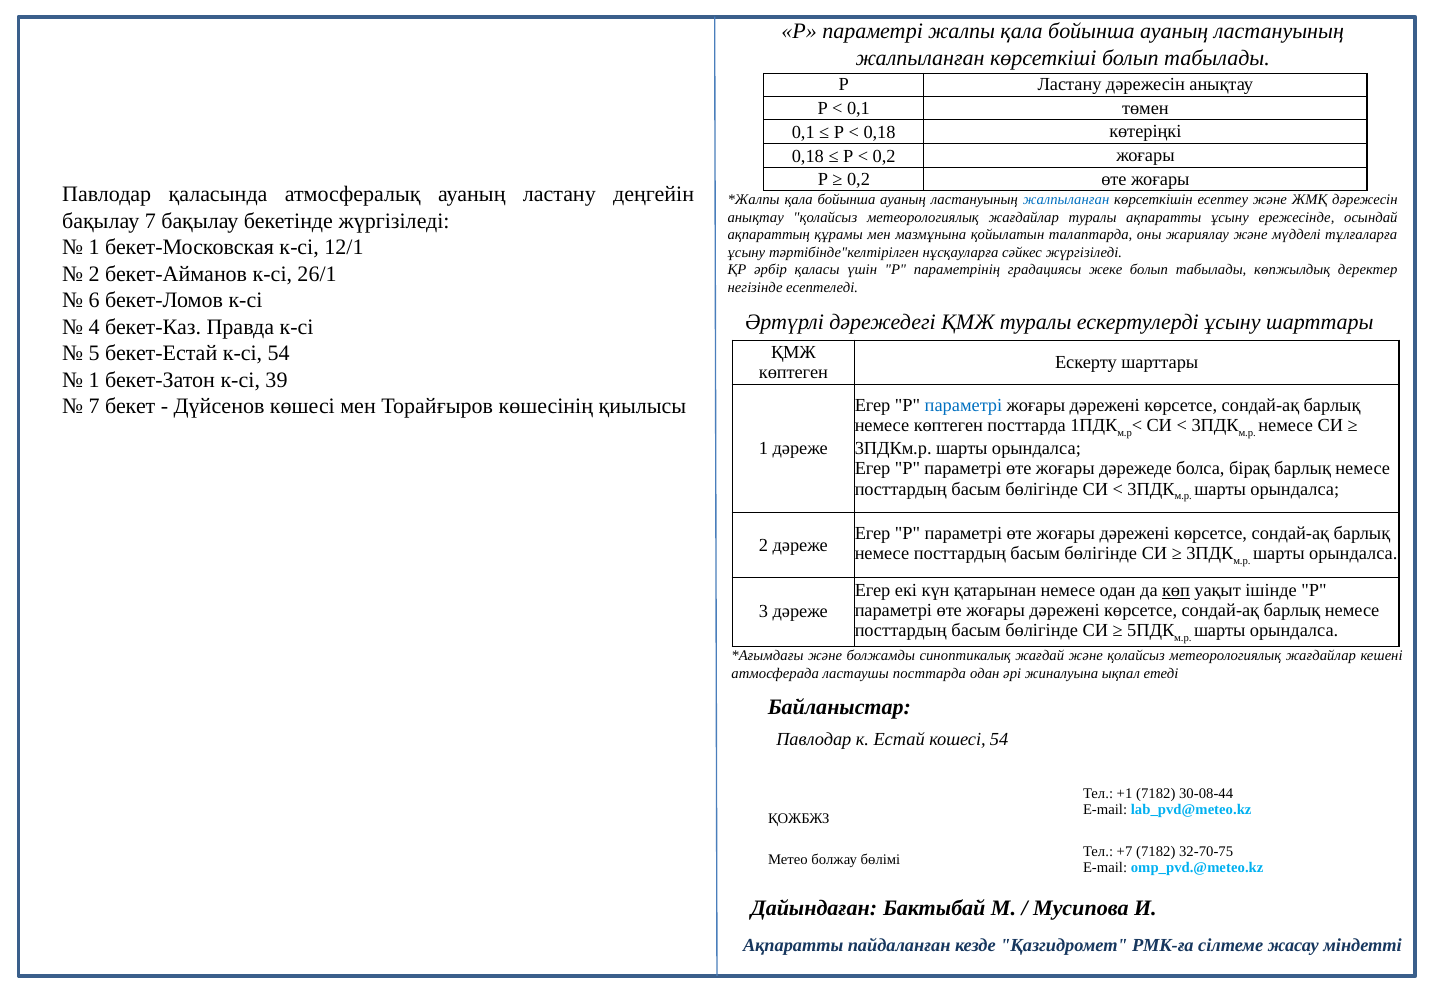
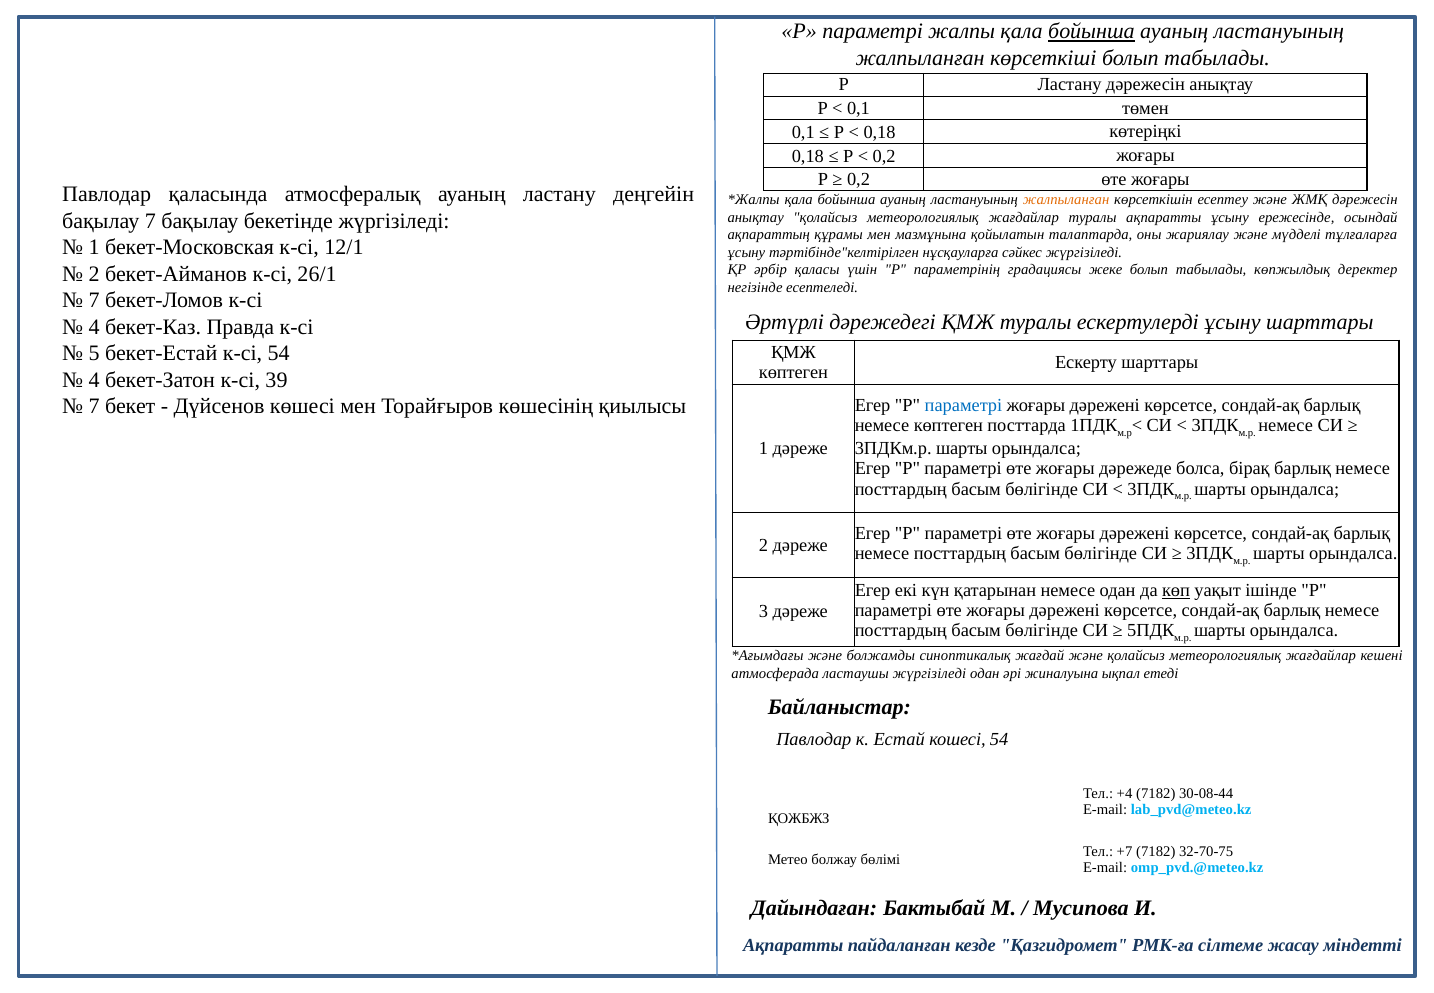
бойынша at (1091, 32) underline: none -> present
жалпыланған at (1066, 200) colour: blue -> orange
6 at (94, 300): 6 -> 7
1 at (94, 380): 1 -> 4
ластаушы посттарда: посттарда -> жүргізіледі
+1: +1 -> +4
